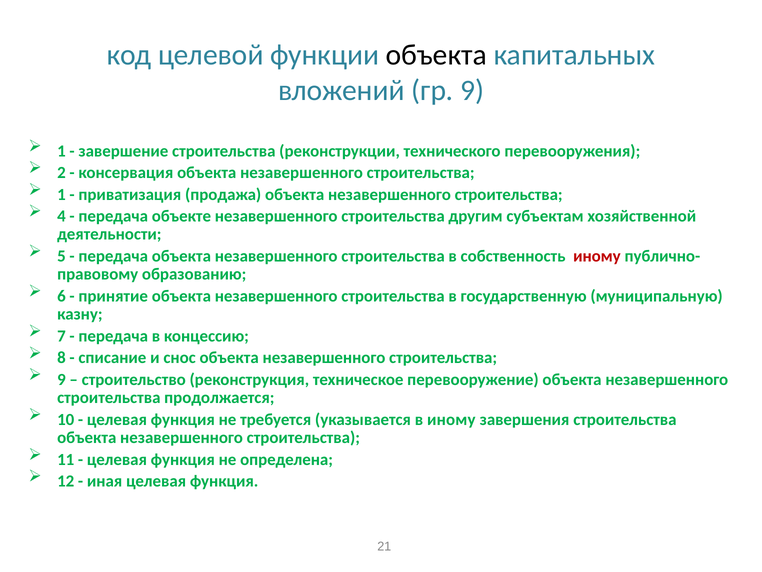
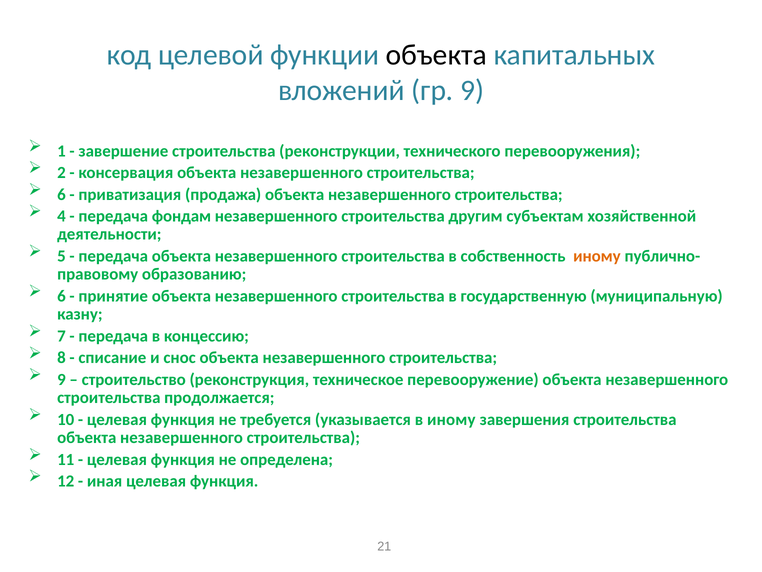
1 at (61, 194): 1 -> 6
объекте: объекте -> фондам
иному at (597, 256) colour: red -> orange
